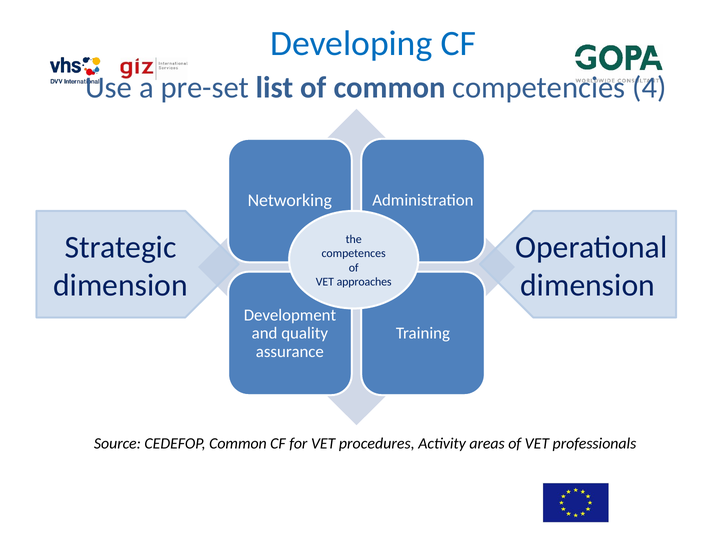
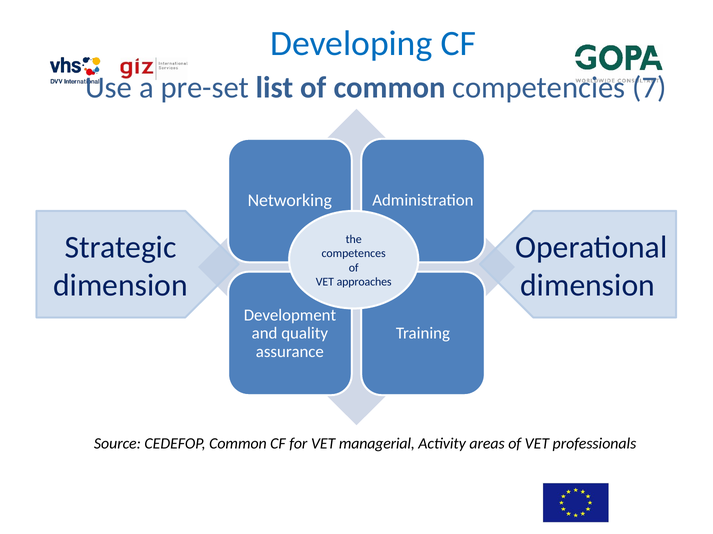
4: 4 -> 7
procedures: procedures -> managerial
